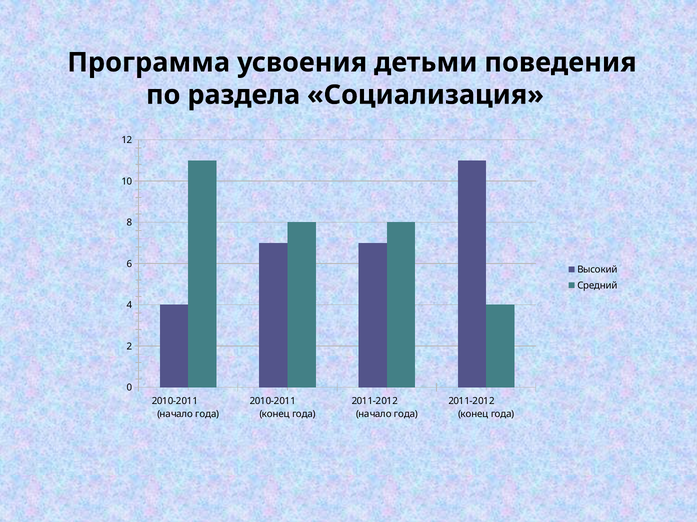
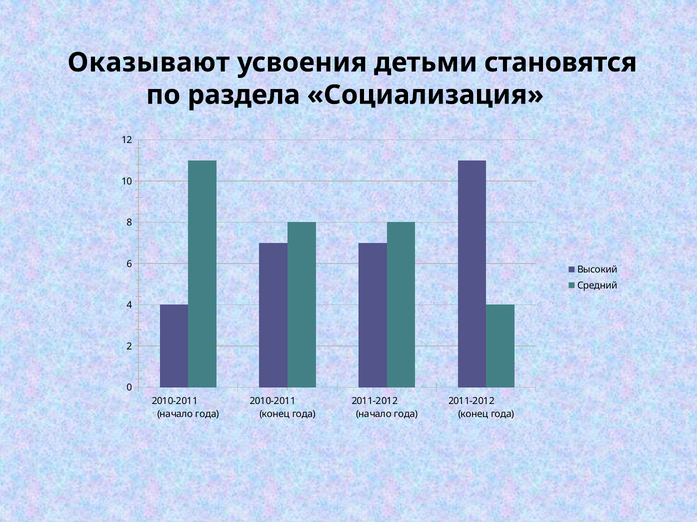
Программа: Программа -> Оказывают
поведения: поведения -> становятся
